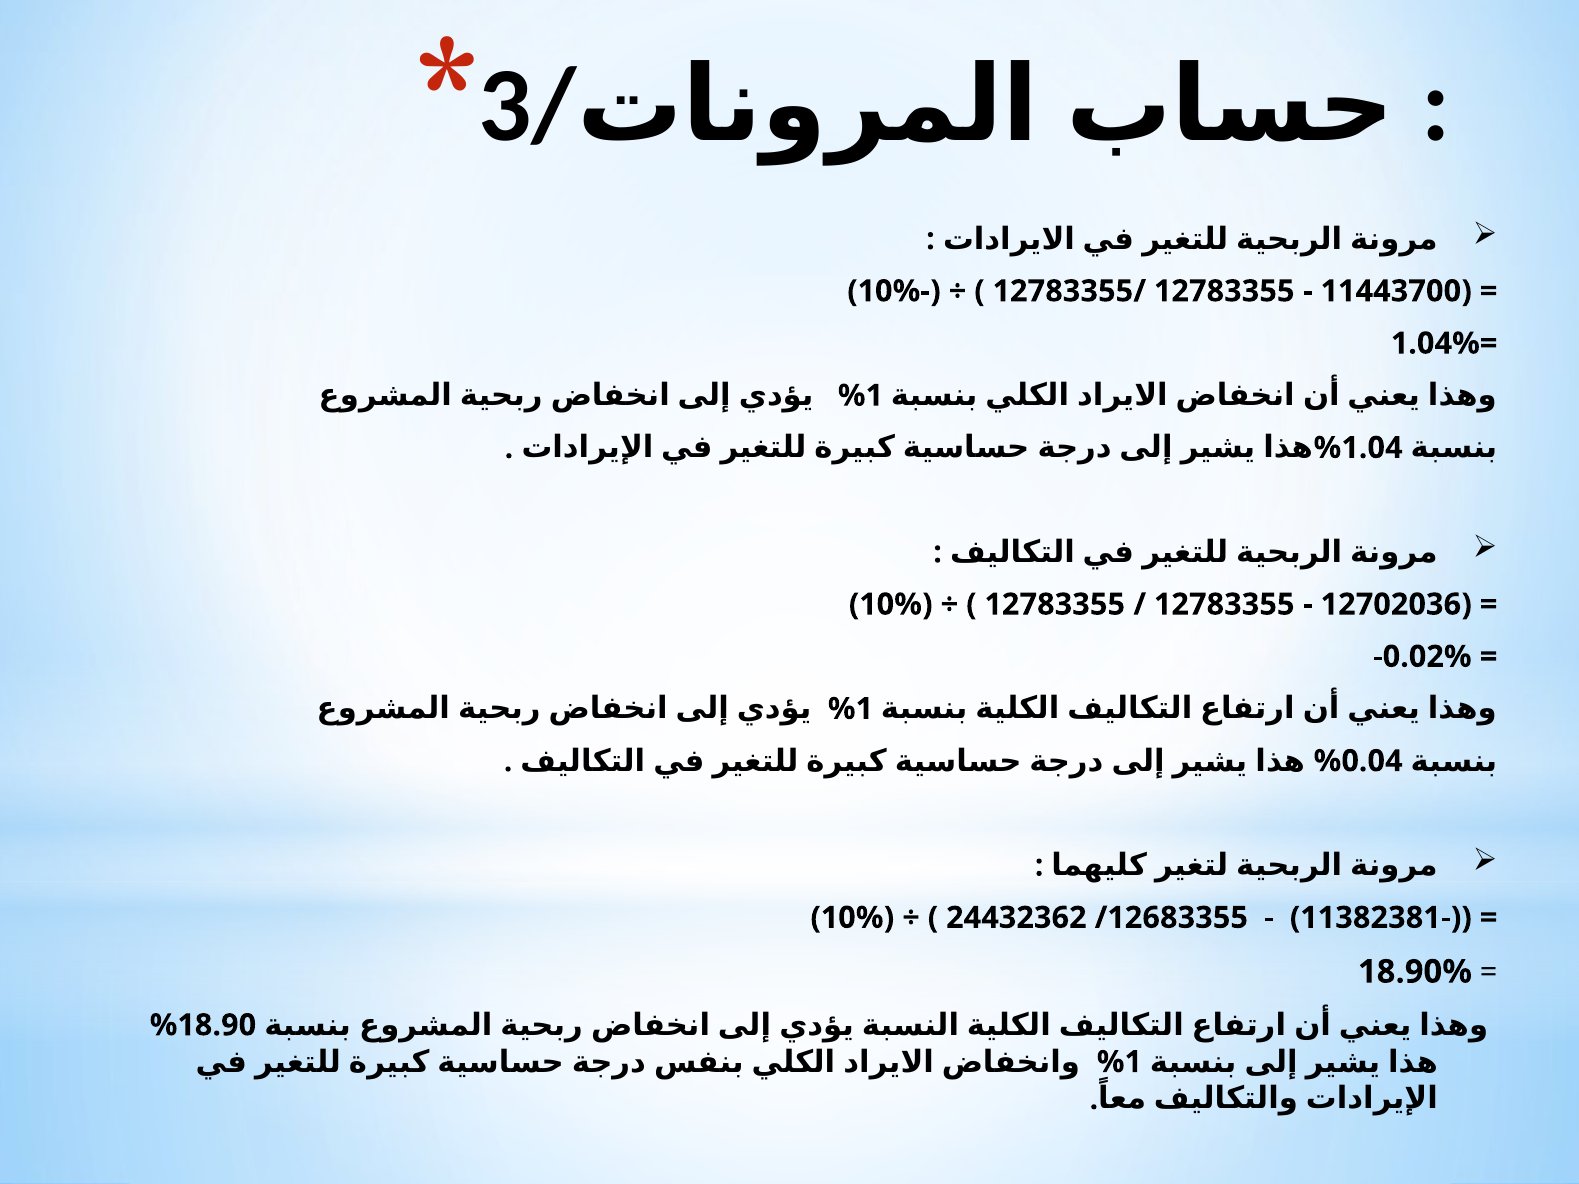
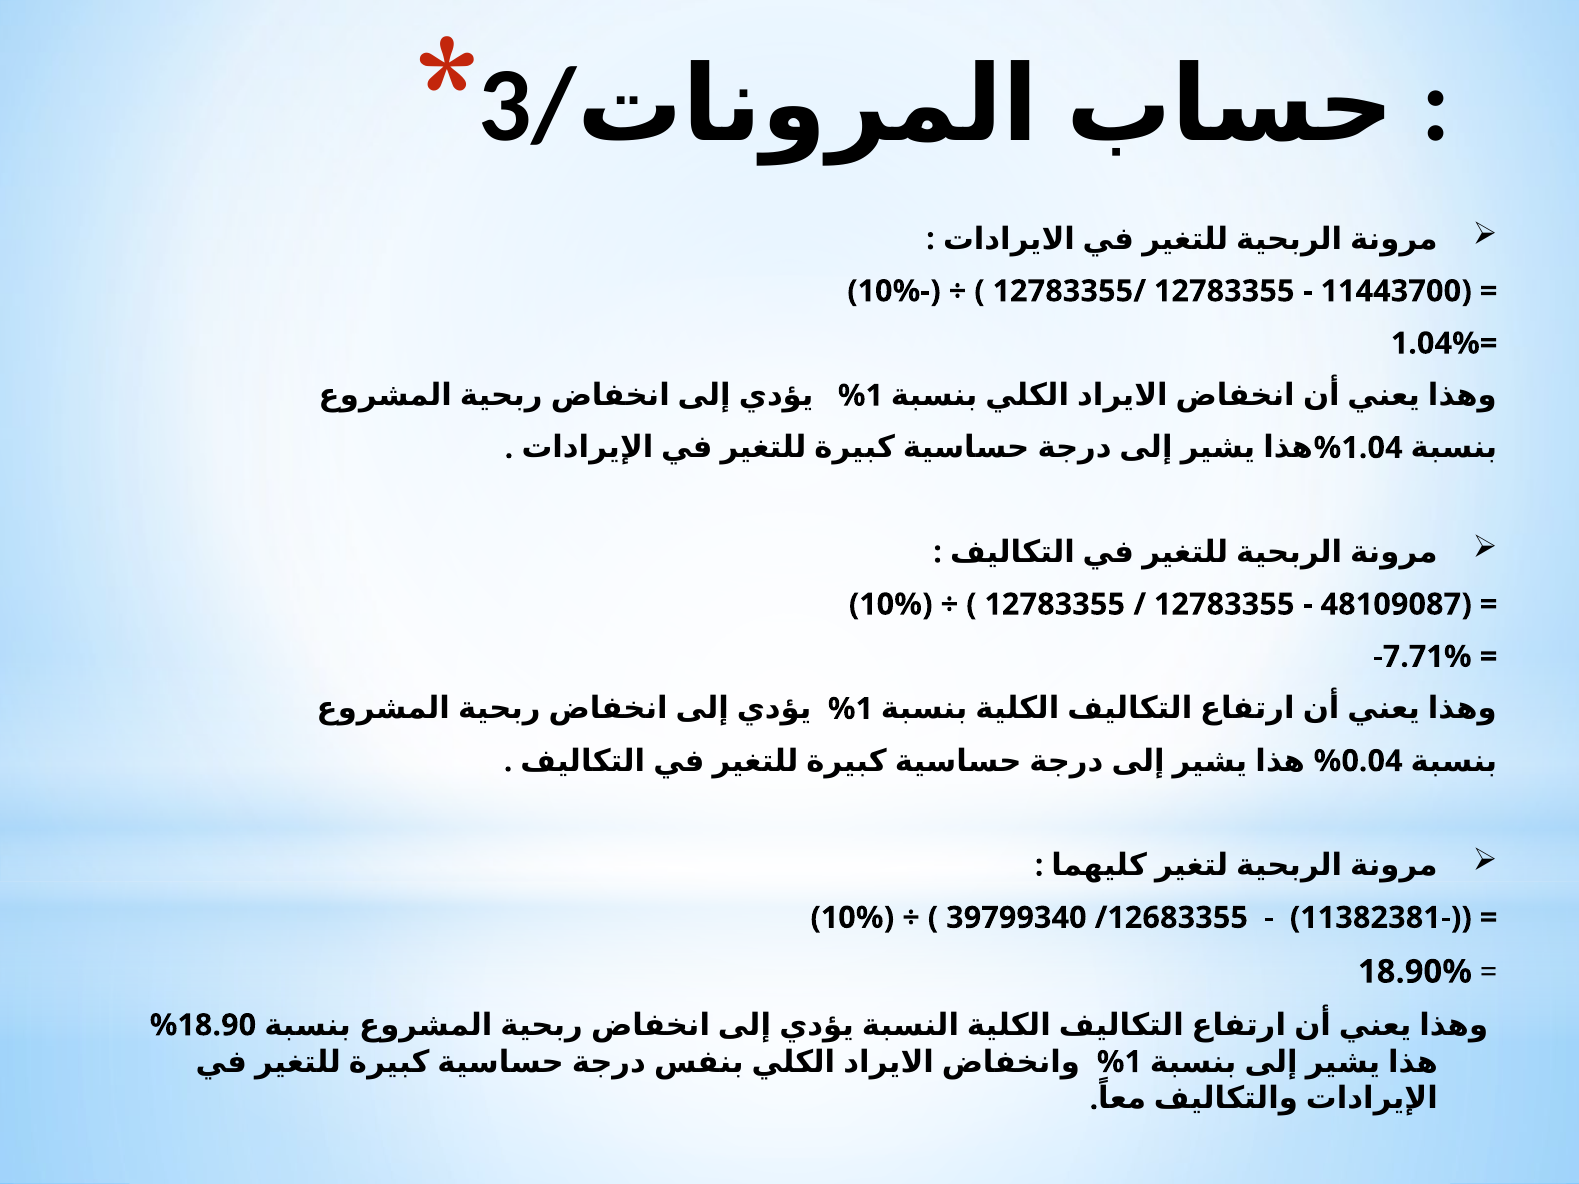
12702036: 12702036 -> 48109087
0.02%: 0.02% -> 7.71%
24432362: 24432362 -> 39799340
